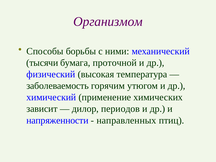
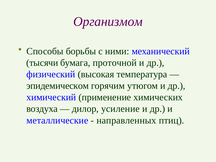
заболеваемость: заболеваемость -> эпидемическом
зависит: зависит -> воздуха
периодов: периодов -> усиление
напряженности: напряженности -> металлические
